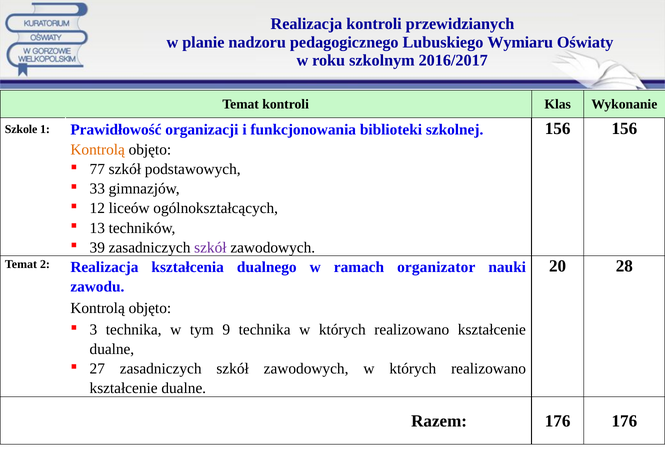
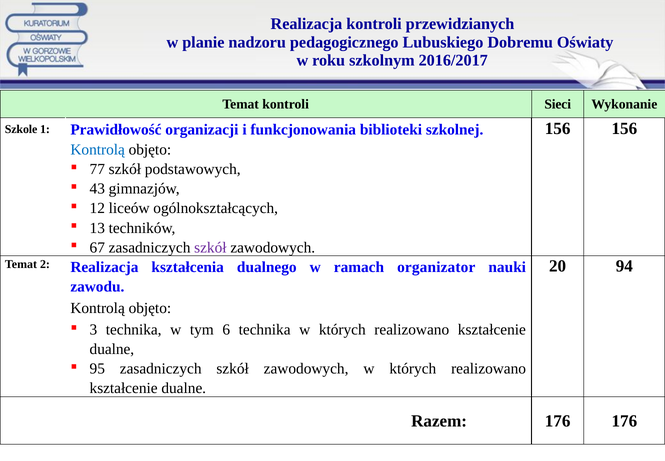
Wymiaru: Wymiaru -> Dobremu
Klas: Klas -> Sieci
Kontrolą at (98, 150) colour: orange -> blue
33: 33 -> 43
39: 39 -> 67
28: 28 -> 94
9: 9 -> 6
27: 27 -> 95
